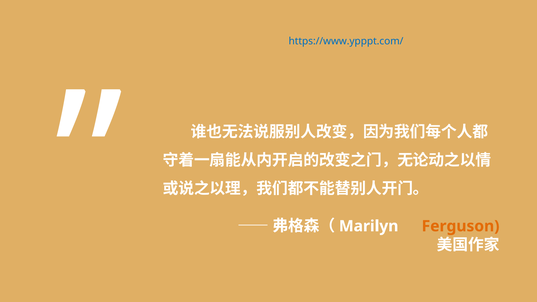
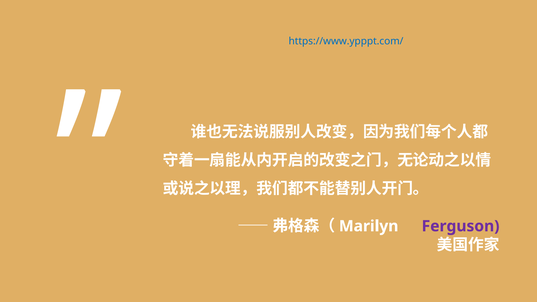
Ferguson colour: orange -> purple
